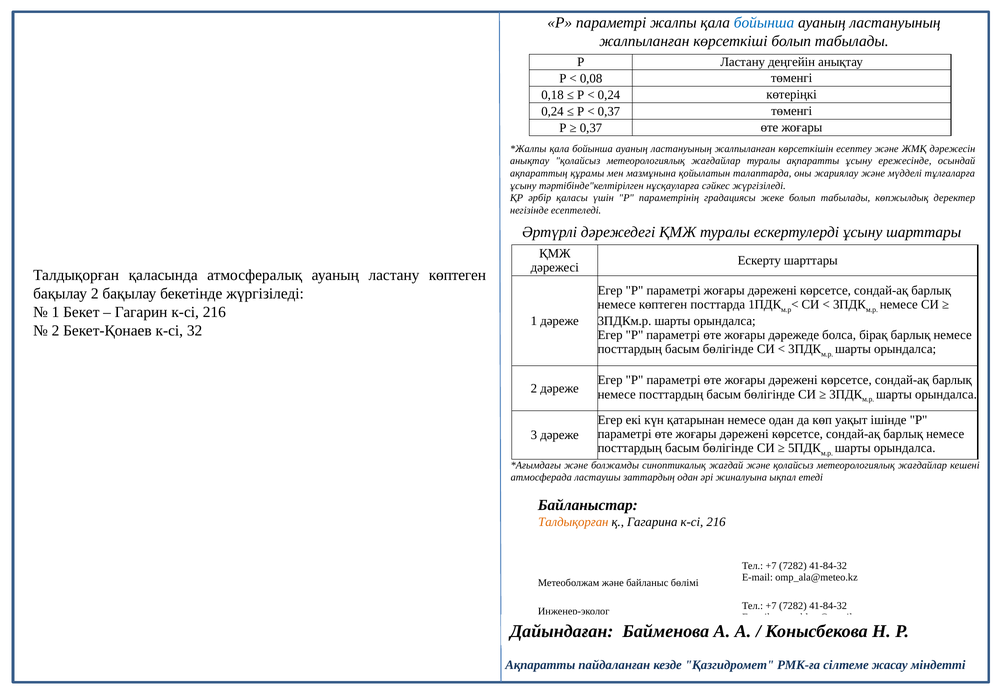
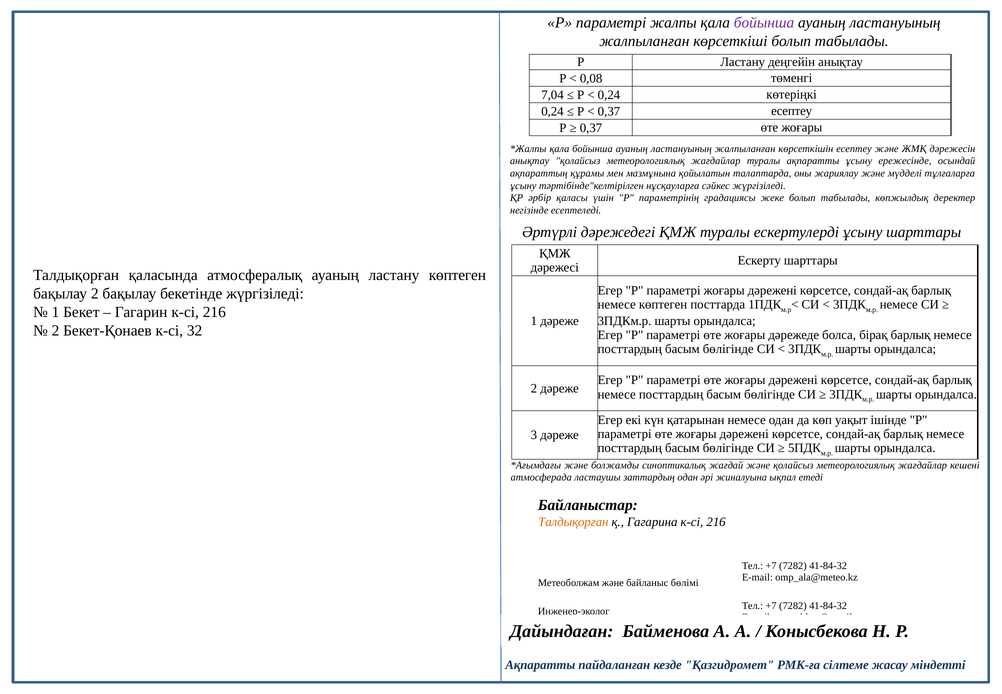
бойынша at (764, 23) colour: blue -> purple
0,18: 0,18 -> 7,04
0,37 төменгі: төменгі -> есептеу
